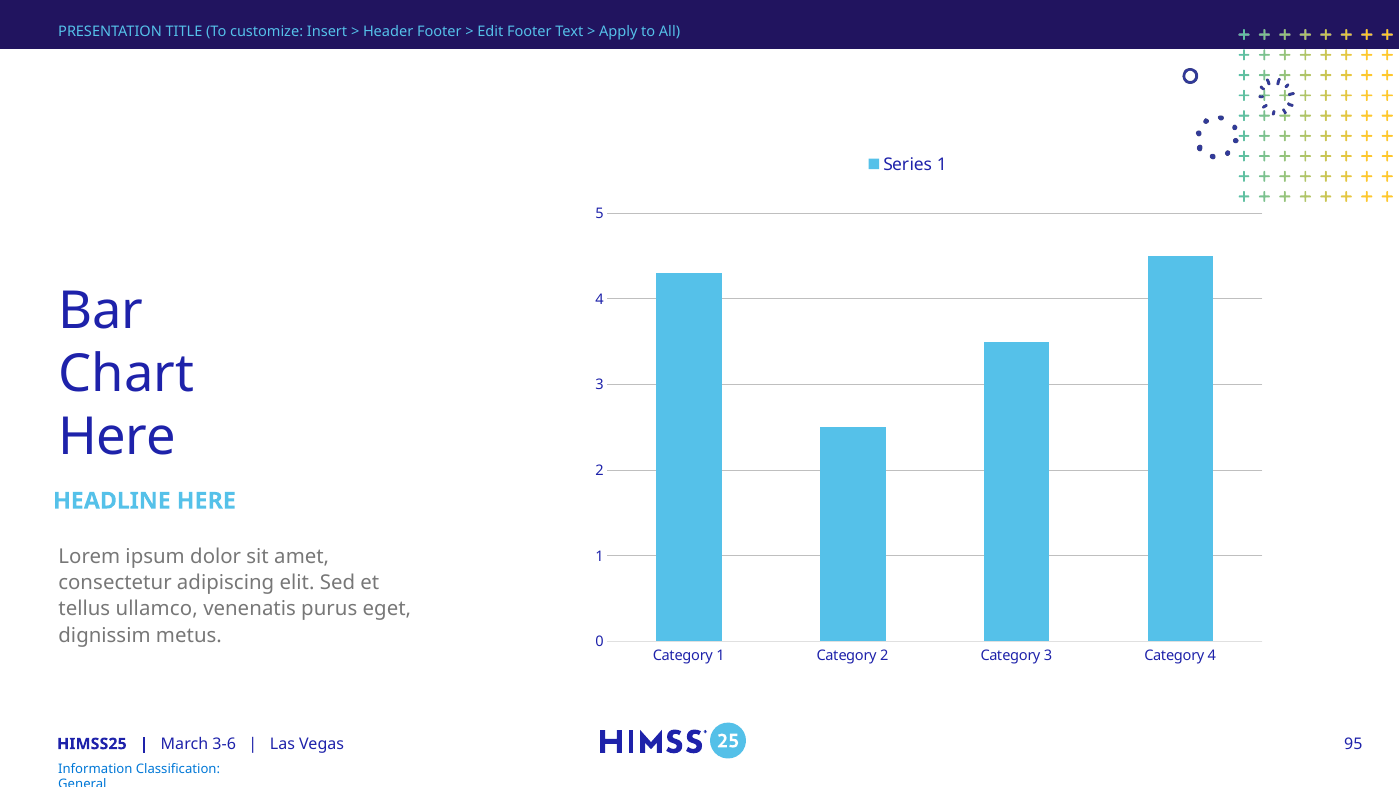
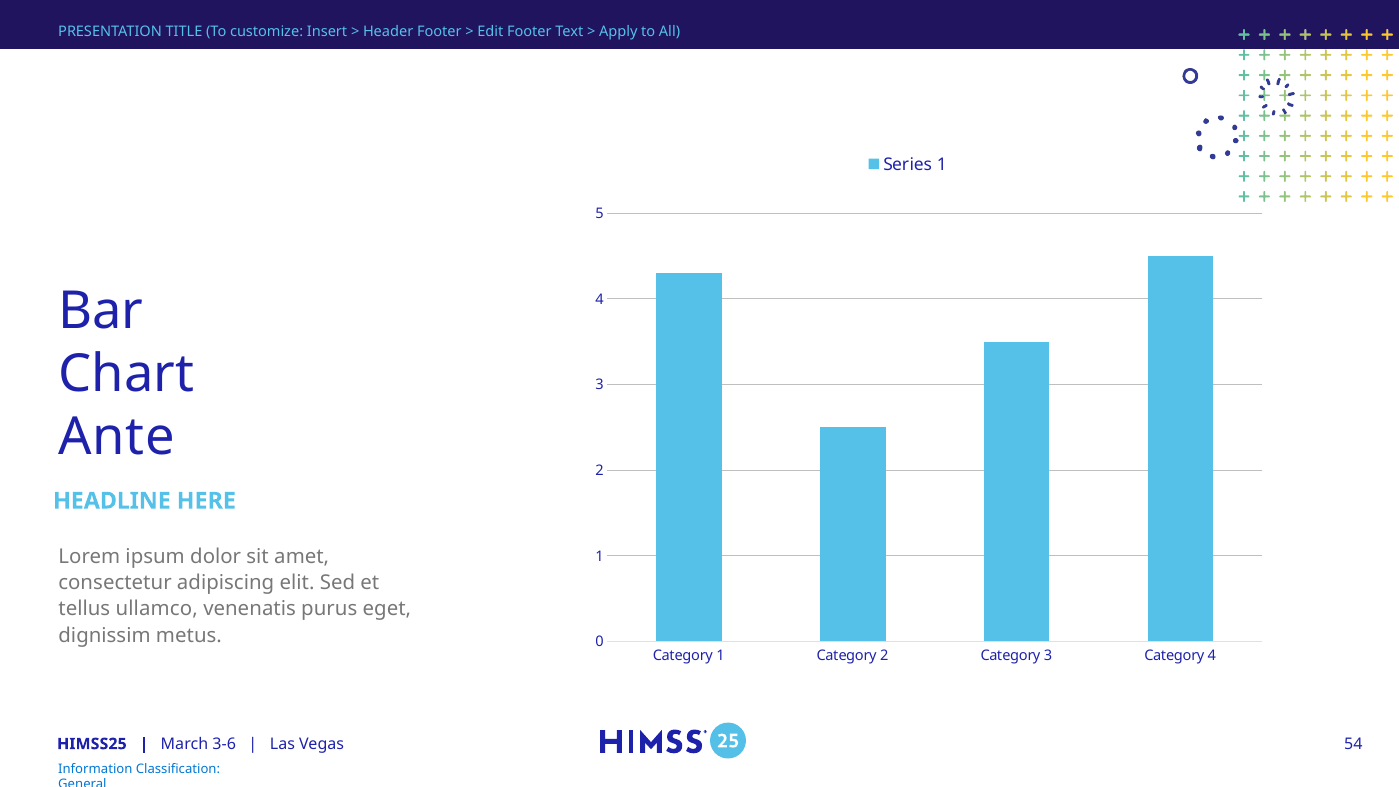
Here at (117, 437): Here -> Ante
95: 95 -> 54
